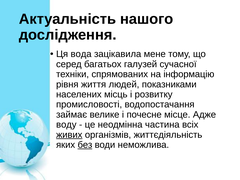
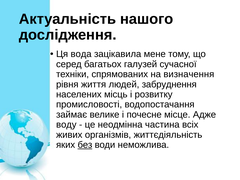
інформацію: інформацію -> визначення
показниками: показниками -> забруднення
живих underline: present -> none
